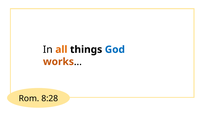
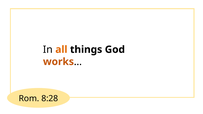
God colour: blue -> black
